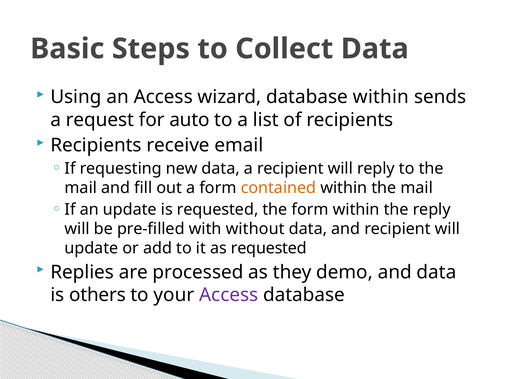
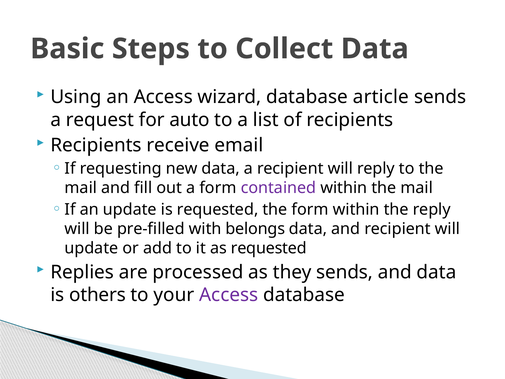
database within: within -> article
contained colour: orange -> purple
without: without -> belongs
they demo: demo -> sends
